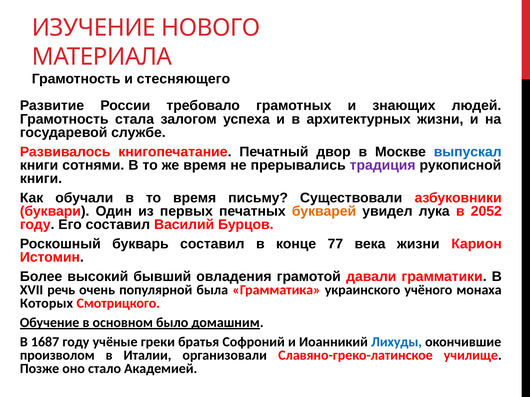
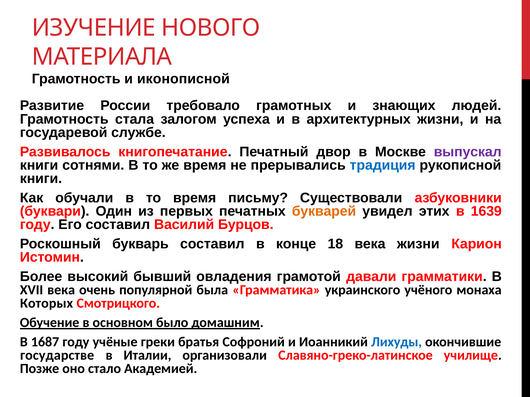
стесняющего: стесняющего -> иконописной
выпускал colour: blue -> purple
традиция colour: purple -> blue
лука: лука -> этих
2052: 2052 -> 1639
77: 77 -> 18
XVII речь: речь -> века
произволом: произволом -> государстве
